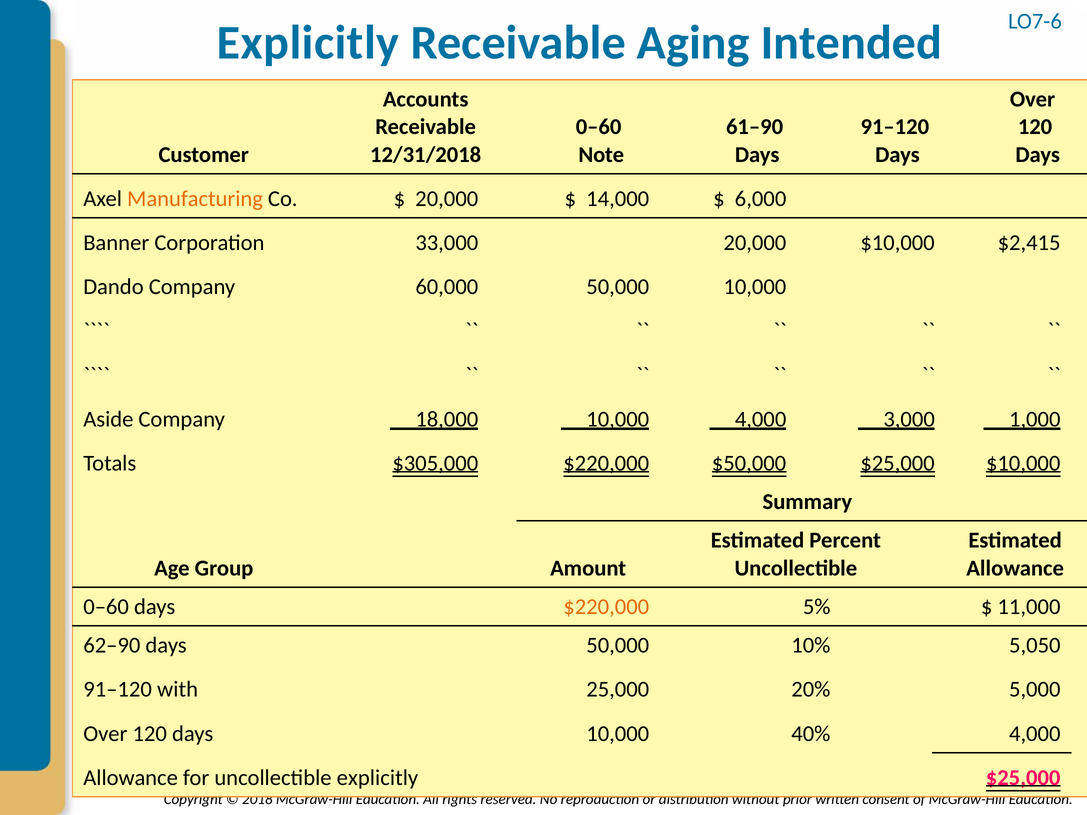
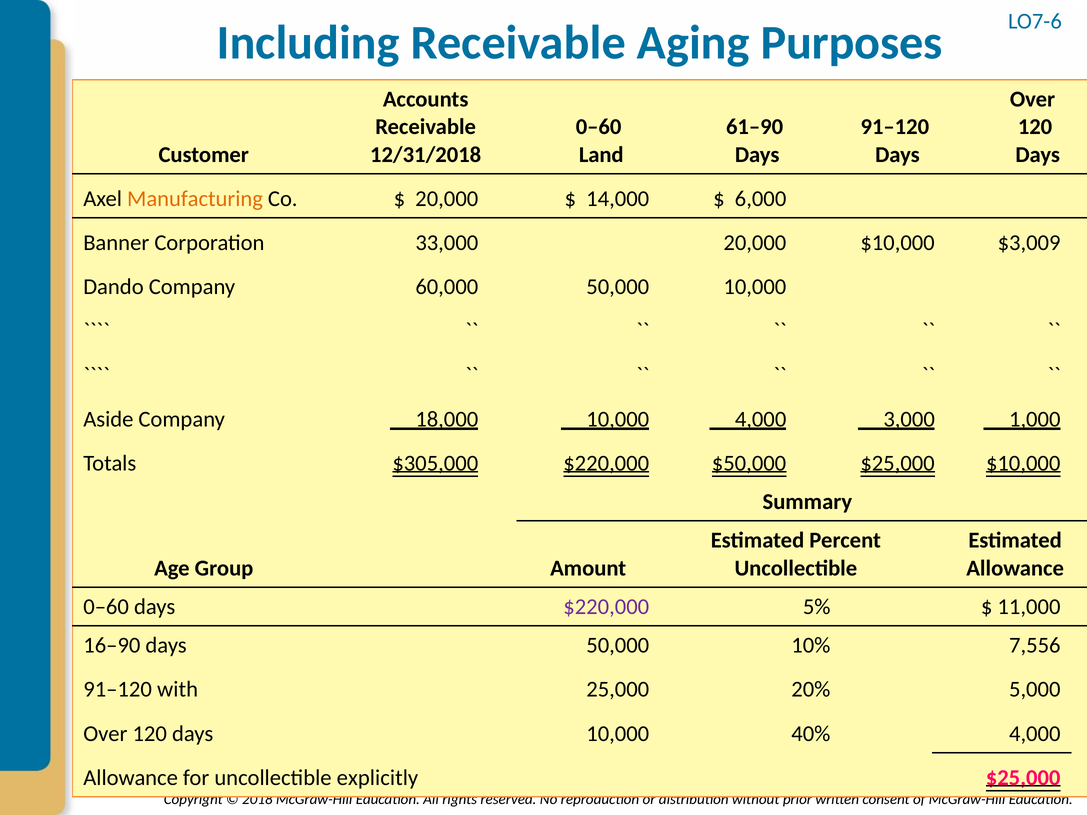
Explicitly at (308, 43): Explicitly -> Including
Intended: Intended -> Purposes
Note: Note -> Land
$2,415: $2,415 -> $3,009
$220,000 at (606, 607) colour: orange -> purple
62–90: 62–90 -> 16–90
5,050: 5,050 -> 7,556
